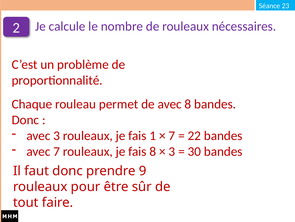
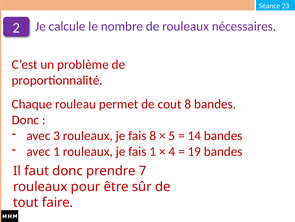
de avec: avec -> cout
fais 1: 1 -> 8
7 at (172, 135): 7 -> 5
22: 22 -> 14
avec 7: 7 -> 1
fais 8: 8 -> 1
3 at (172, 151): 3 -> 4
30: 30 -> 19
9: 9 -> 7
